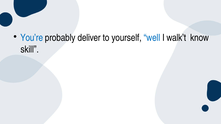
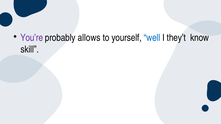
You’re colour: blue -> purple
deliver: deliver -> allows
walk’t: walk’t -> they’t
